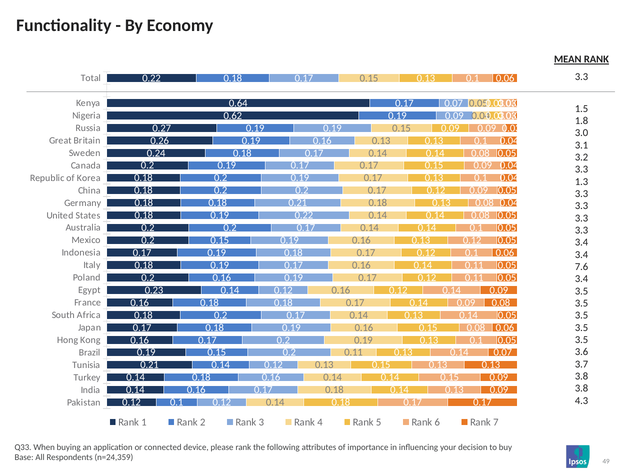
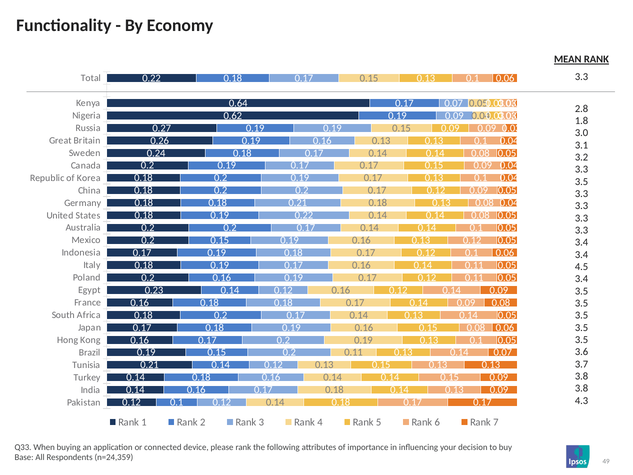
1.5: 1.5 -> 2.8
1.3 at (582, 182): 1.3 -> 3.5
7.6: 7.6 -> 4.5
